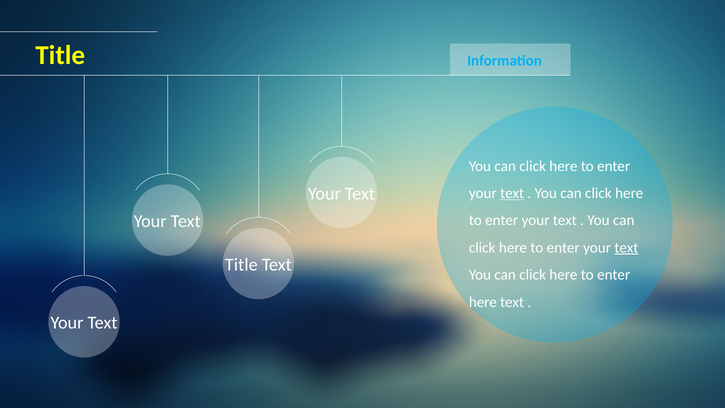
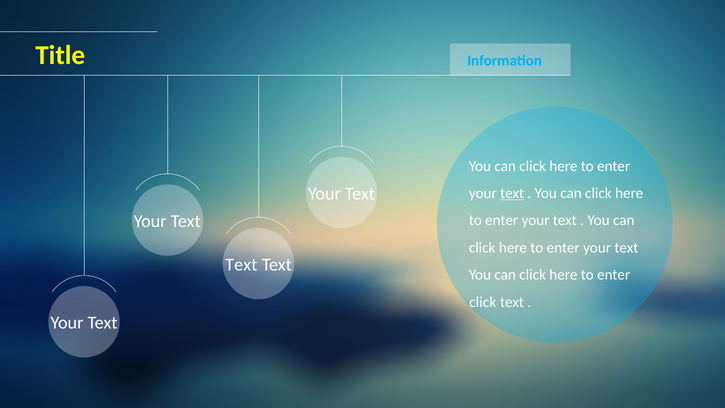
text at (626, 248) underline: present -> none
Title at (241, 264): Title -> Text
here at (483, 302): here -> click
